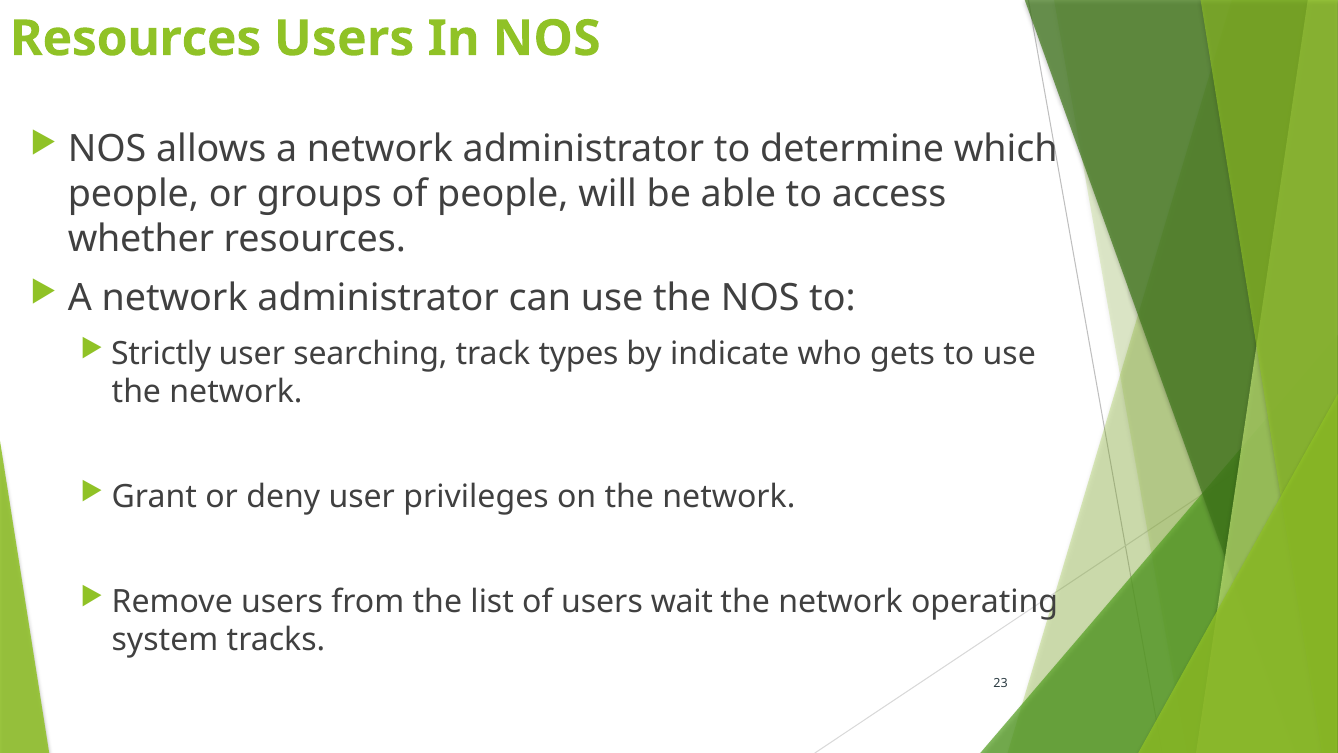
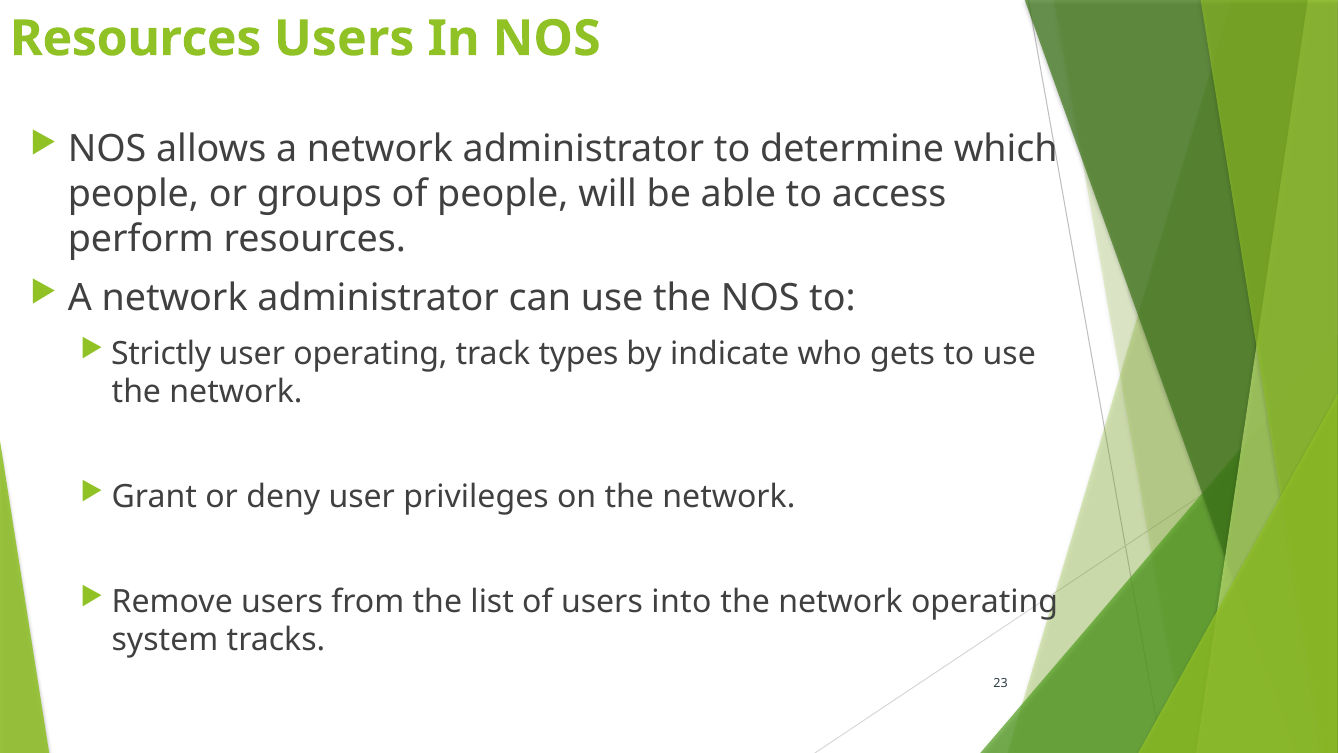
whether: whether -> perform
user searching: searching -> operating
wait: wait -> into
